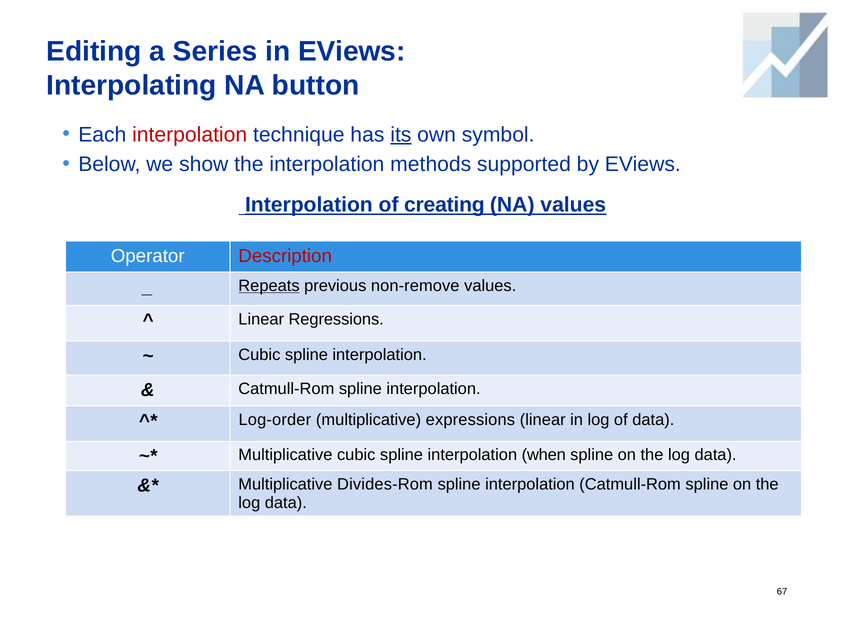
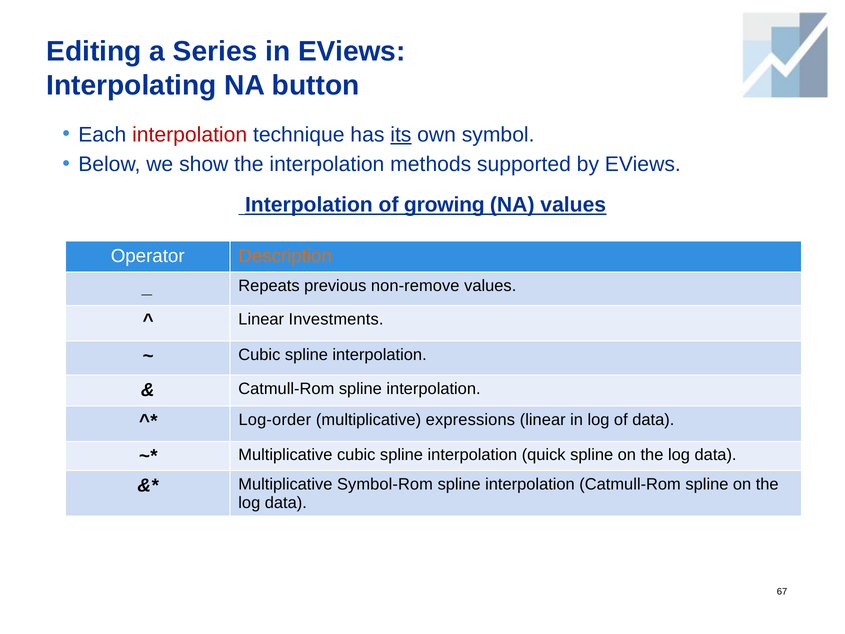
creating: creating -> growing
Description colour: red -> orange
Repeats underline: present -> none
Regressions: Regressions -> Investments
when: when -> quick
Divides-Rom: Divides-Rom -> Symbol-Rom
